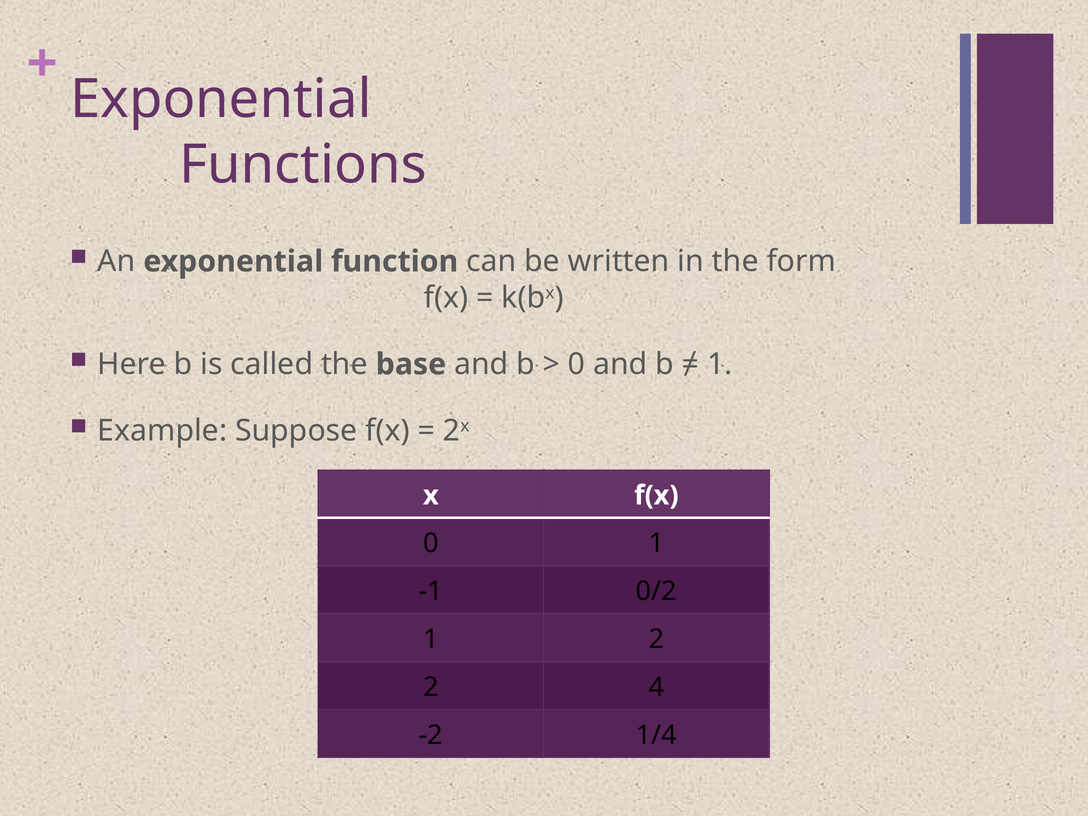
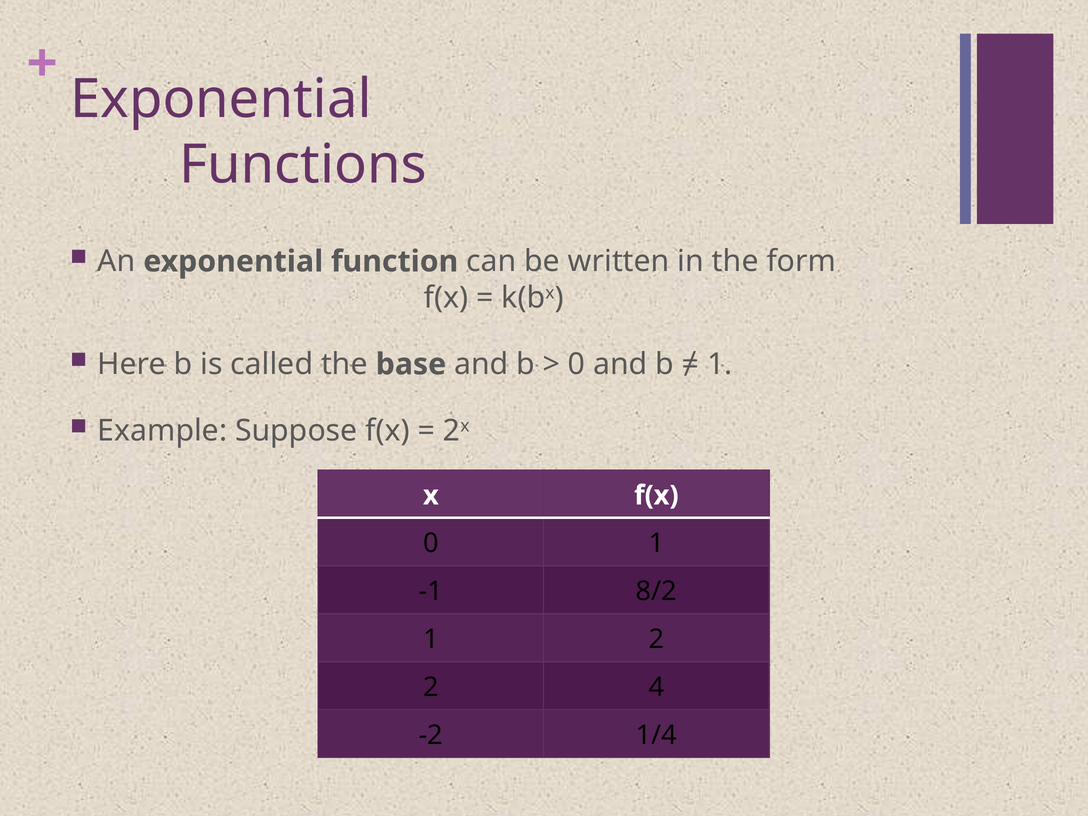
0/2: 0/2 -> 8/2
